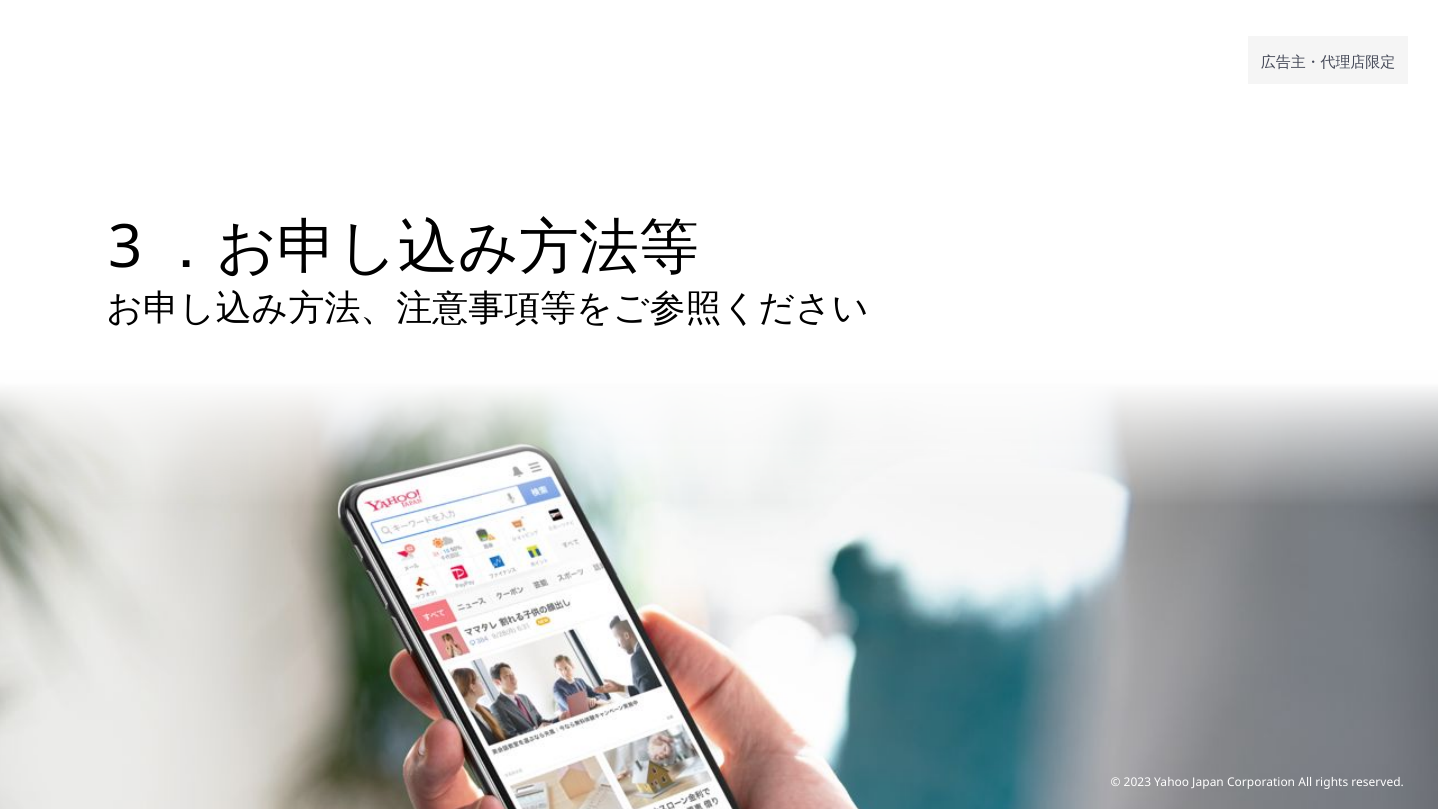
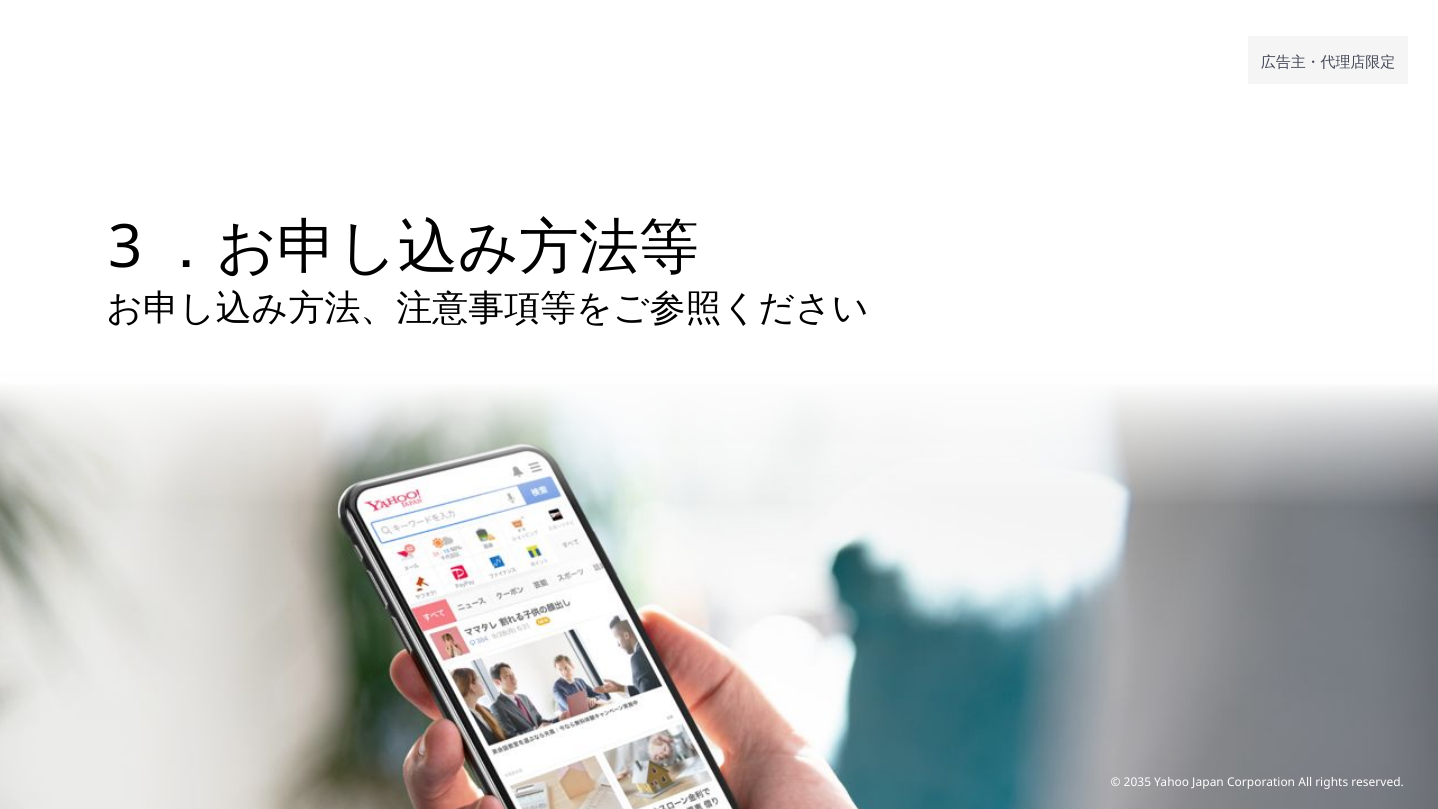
2023: 2023 -> 2035
